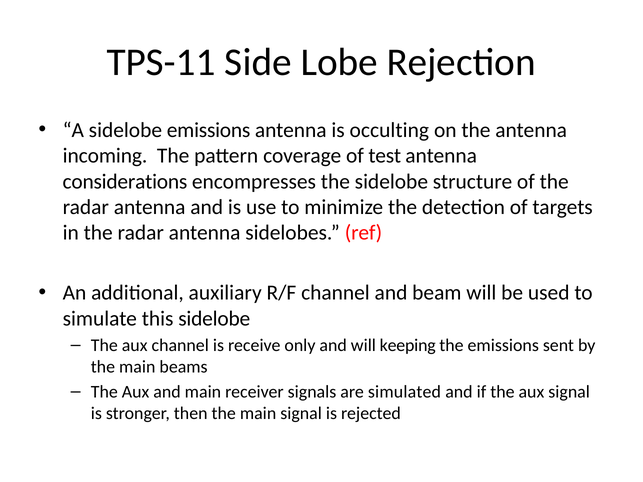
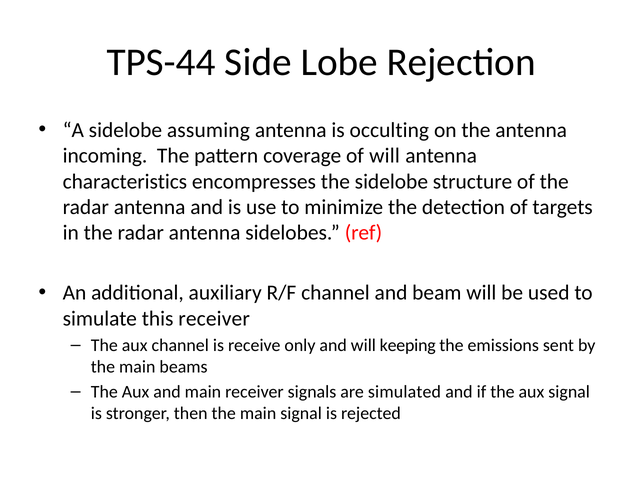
TPS-11: TPS-11 -> TPS-44
sidelobe emissions: emissions -> assuming
of test: test -> will
considerations: considerations -> characteristics
this sidelobe: sidelobe -> receiver
